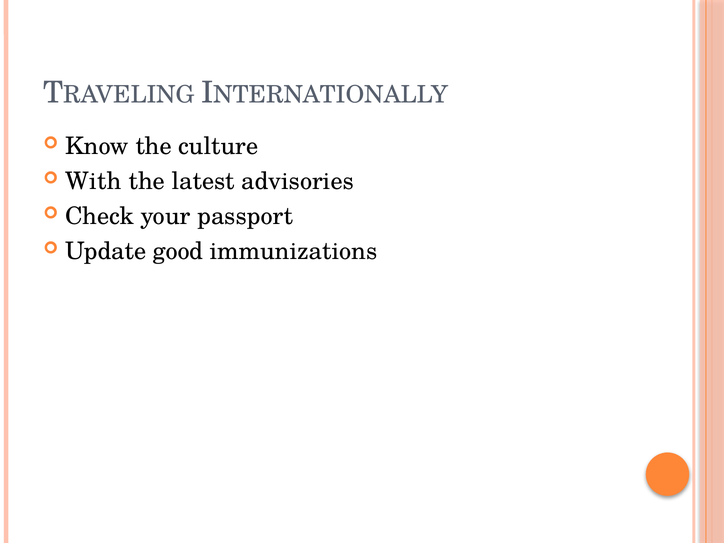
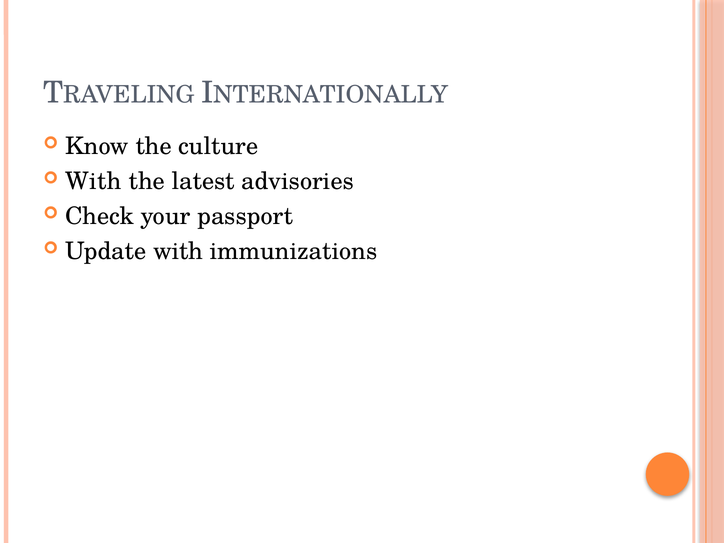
Update good: good -> with
